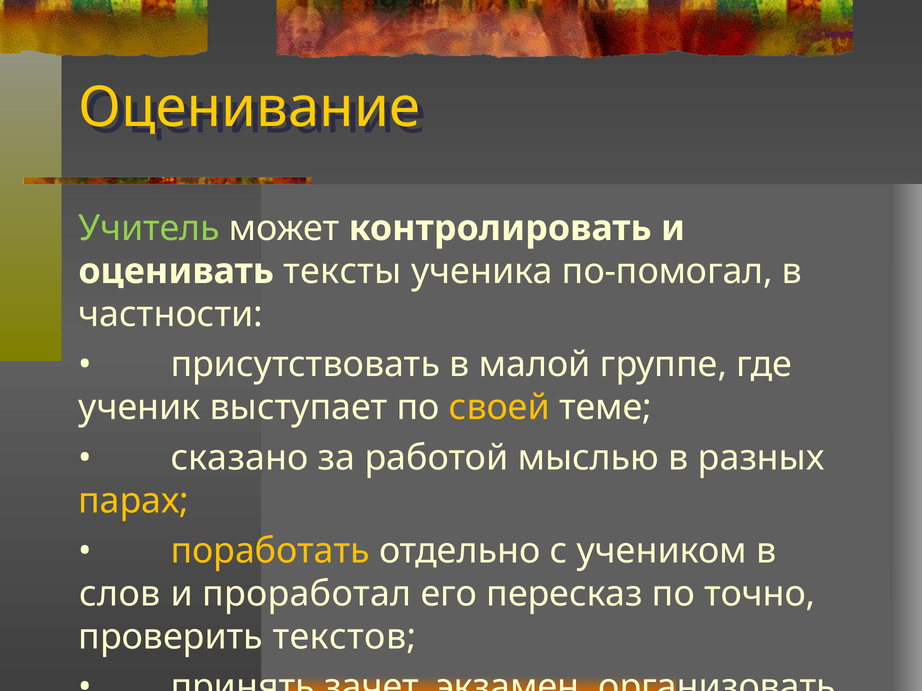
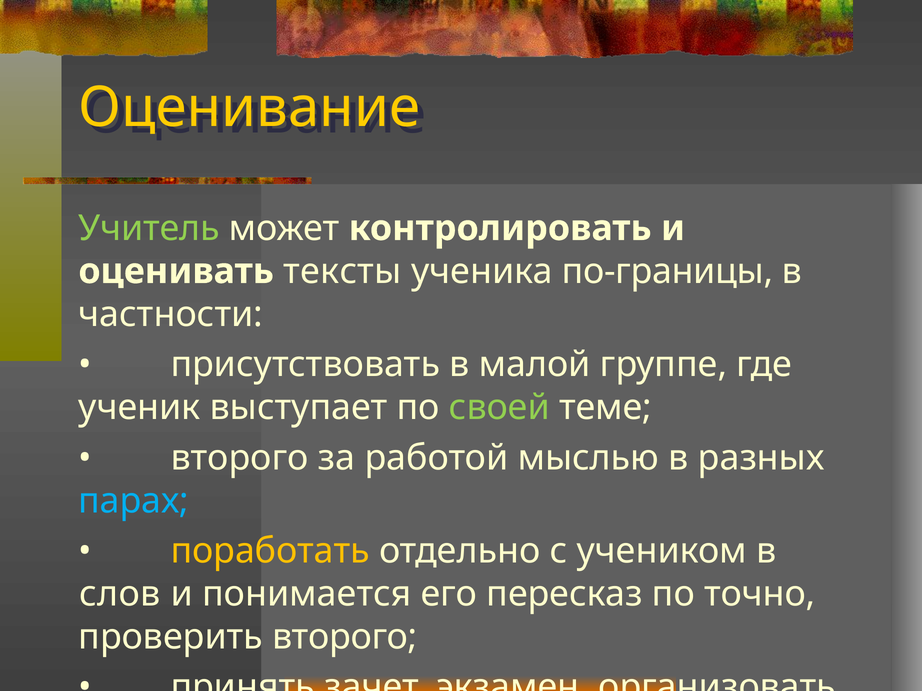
по-помогал: по-помогал -> по-границы
своей colour: yellow -> light green
сказано at (240, 458): сказано -> второго
парах colour: yellow -> light blue
проработал: проработал -> понимается
проверить текстов: текстов -> второго
